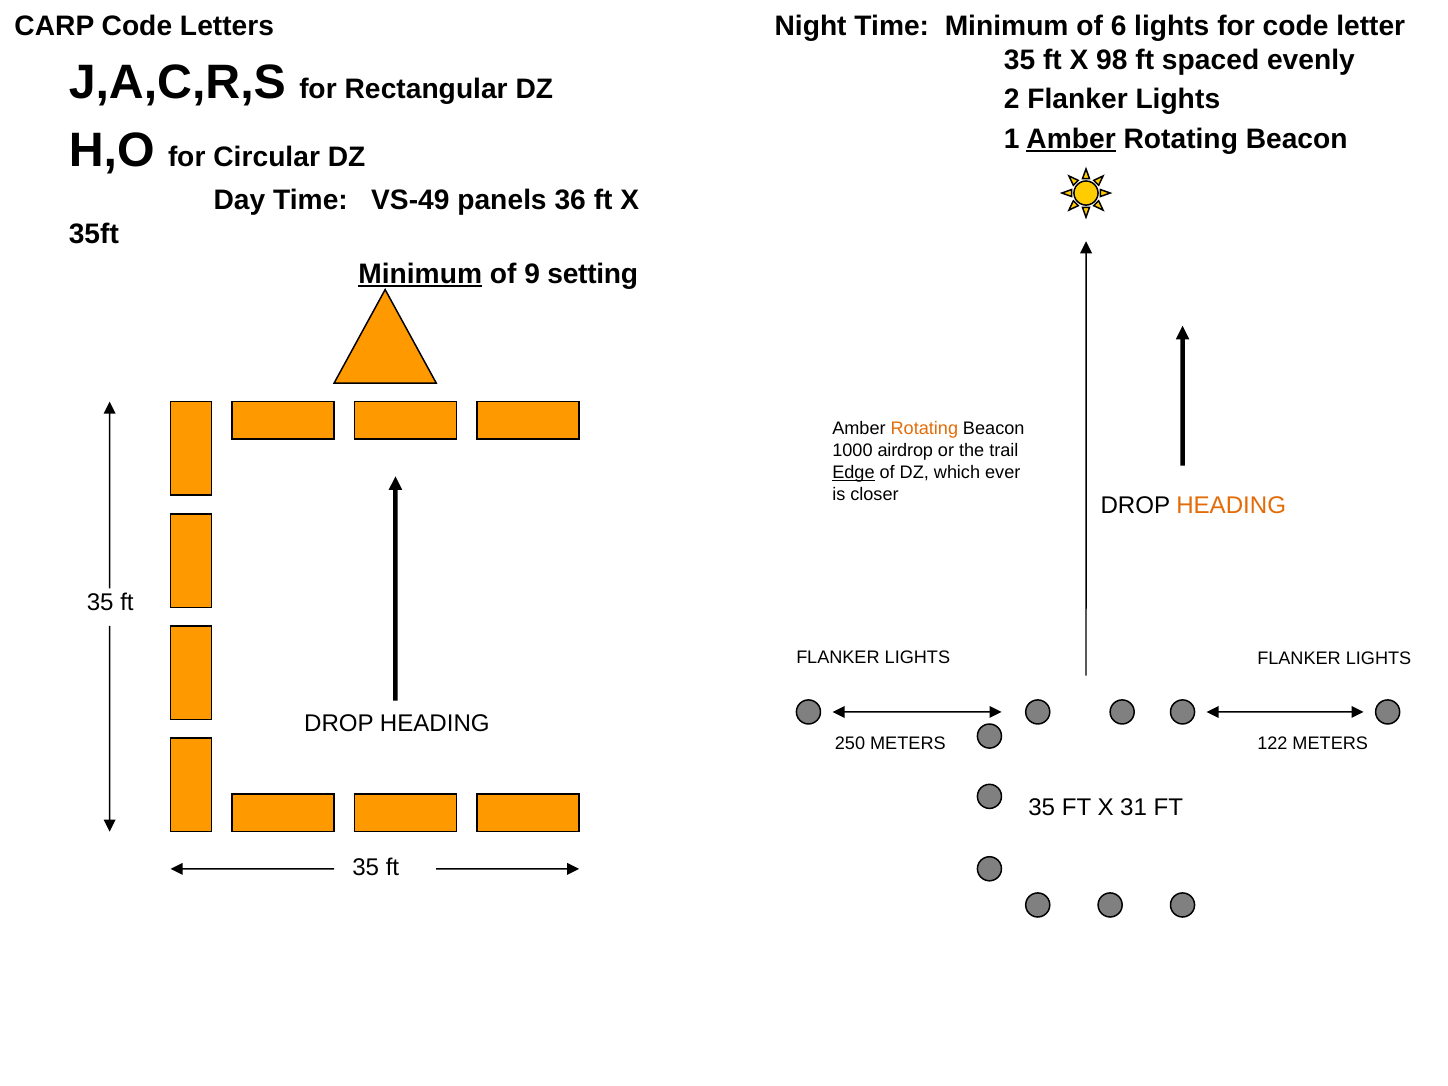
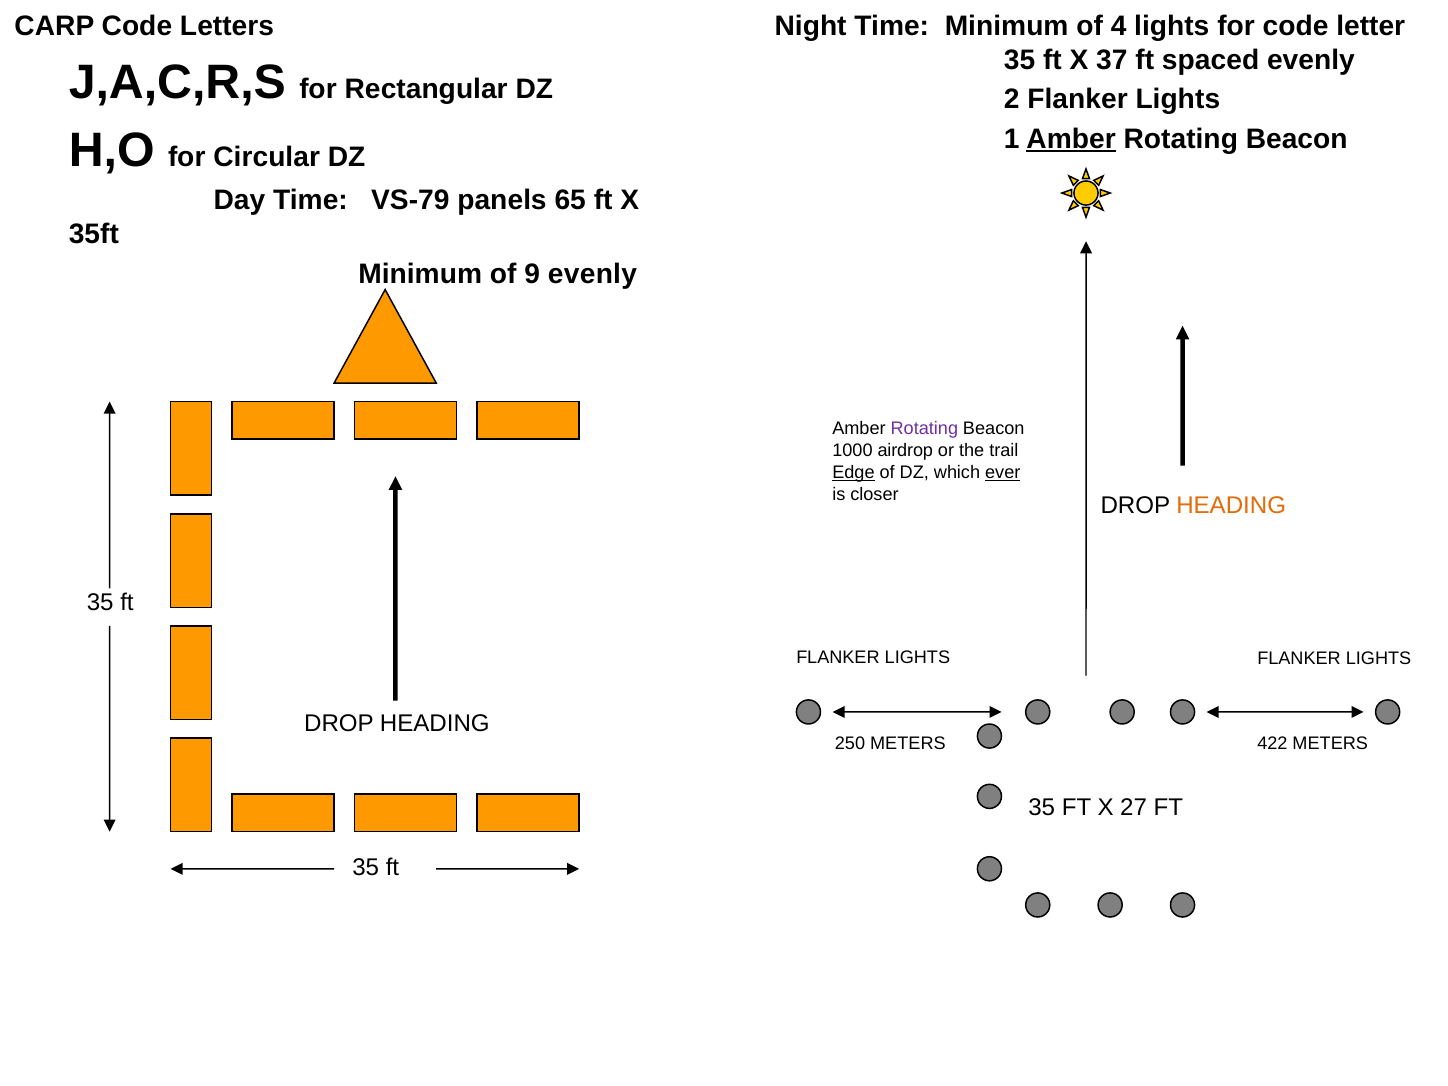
6: 6 -> 4
98: 98 -> 37
VS-49: VS-49 -> VS-79
36: 36 -> 65
Minimum at (420, 274) underline: present -> none
9 setting: setting -> evenly
Rotating at (924, 429) colour: orange -> purple
ever underline: none -> present
122: 122 -> 422
31: 31 -> 27
